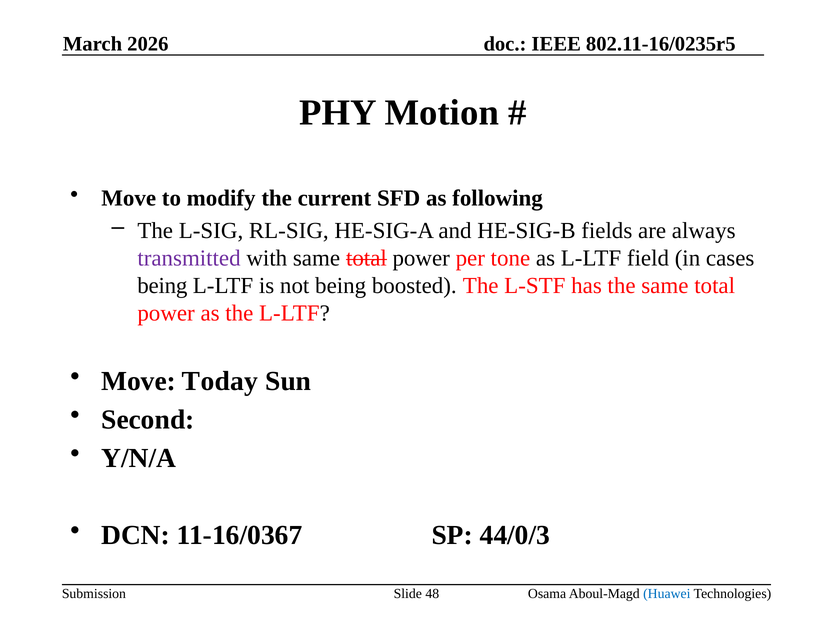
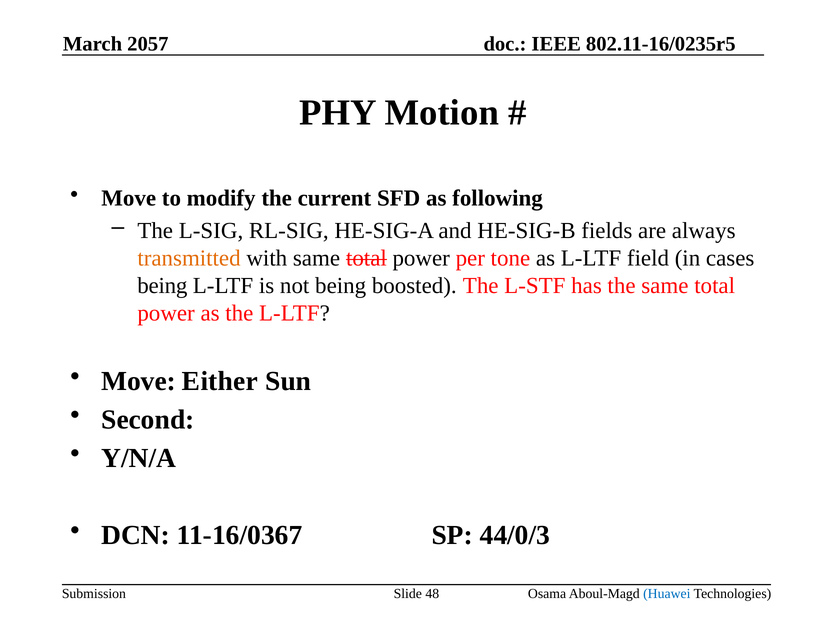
2026: 2026 -> 2057
transmitted colour: purple -> orange
Today: Today -> Either
